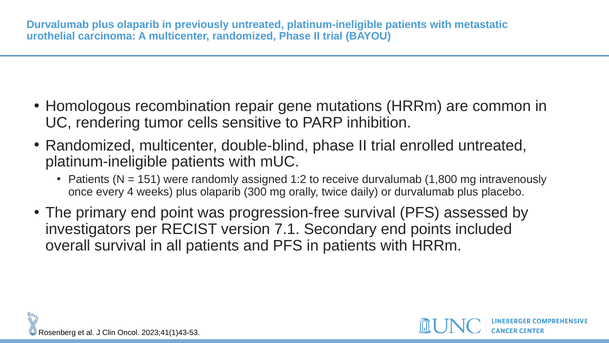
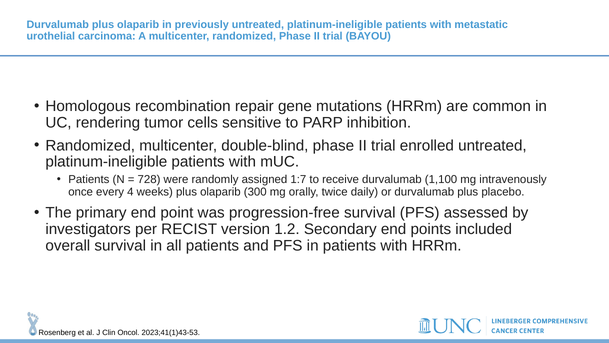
151: 151 -> 728
1:2: 1:2 -> 1:7
1,800: 1,800 -> 1,100
7.1: 7.1 -> 1.2
